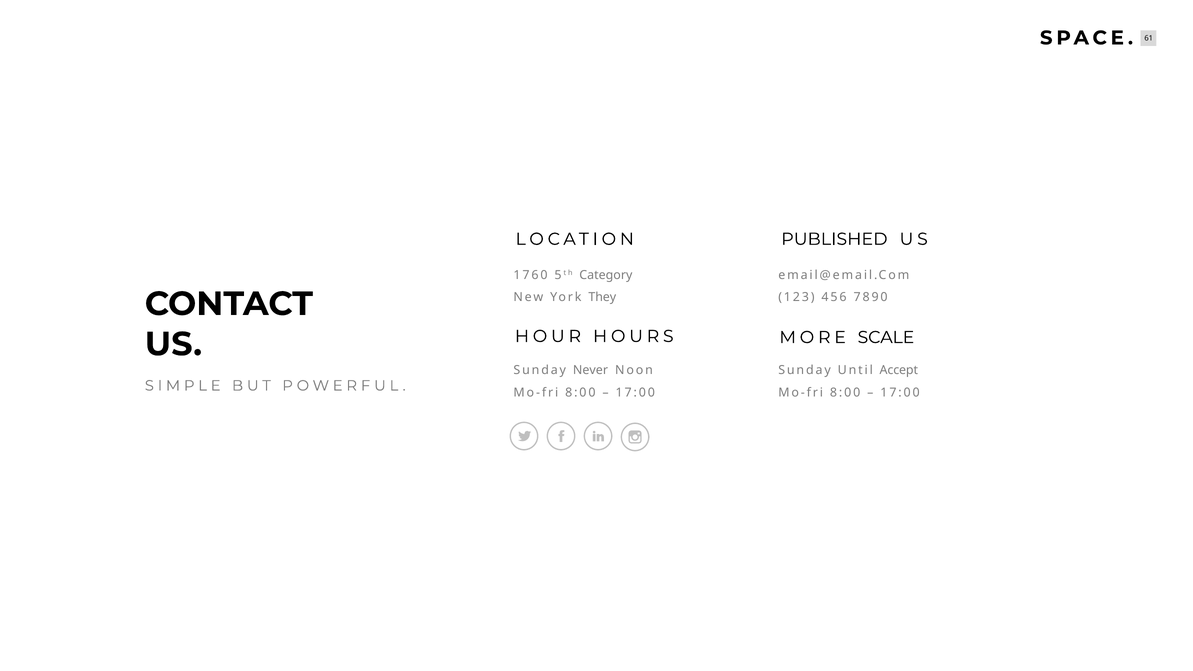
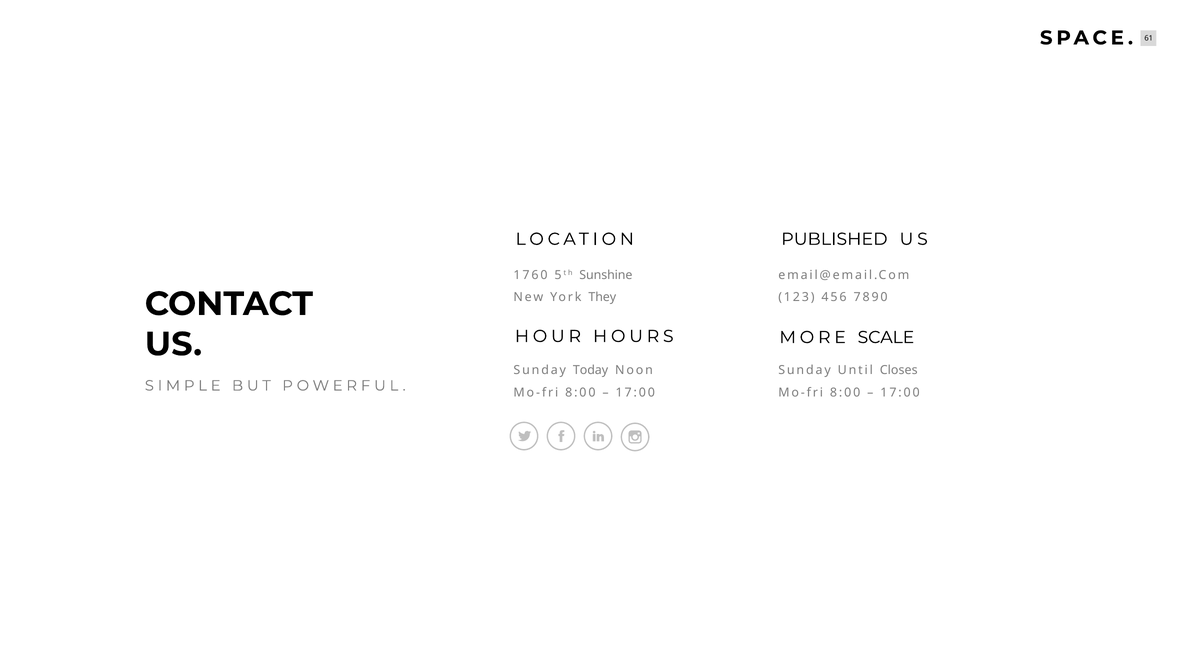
Category: Category -> Sunshine
Never: Never -> Today
Accept: Accept -> Closes
